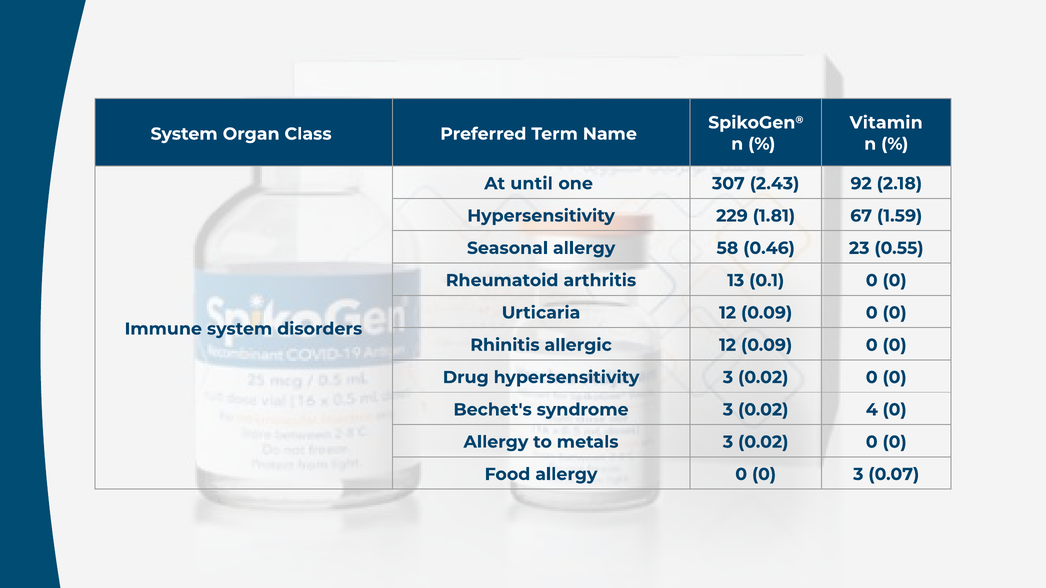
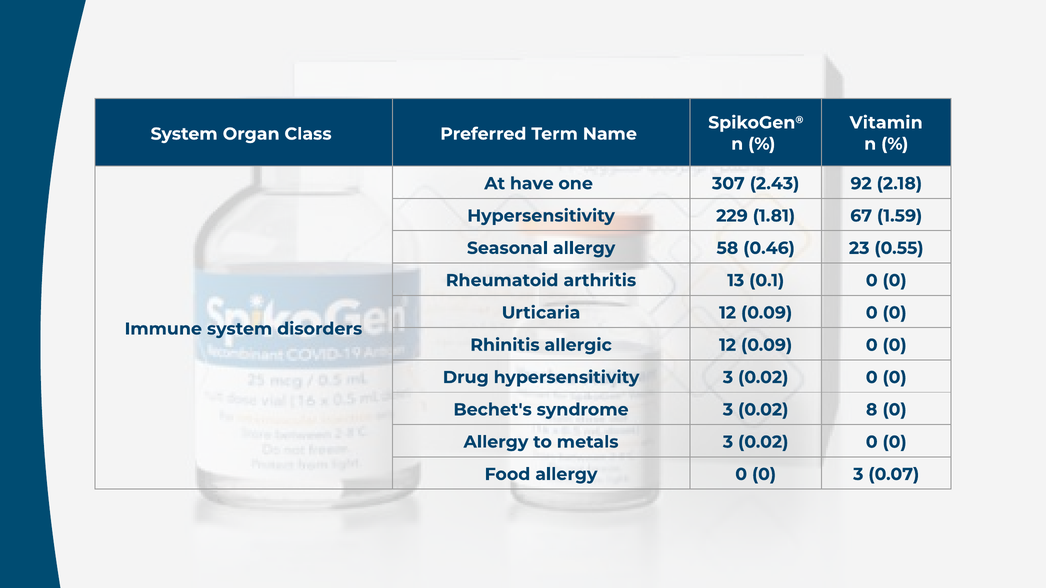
until: until -> have
4: 4 -> 8
